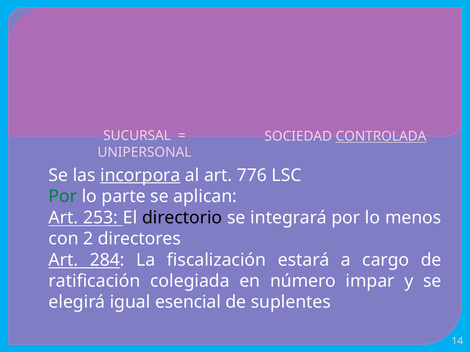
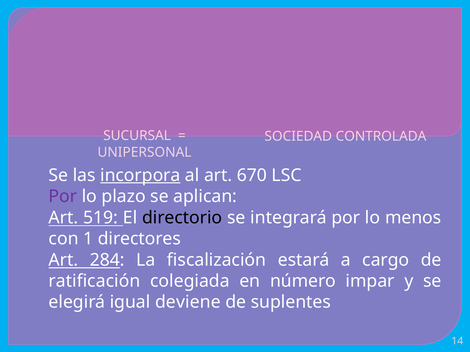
CONTROLADA underline: present -> none
776: 776 -> 670
Por at (63, 197) colour: green -> purple
parte: parte -> plazo
253: 253 -> 519
2: 2 -> 1
esencial: esencial -> deviene
